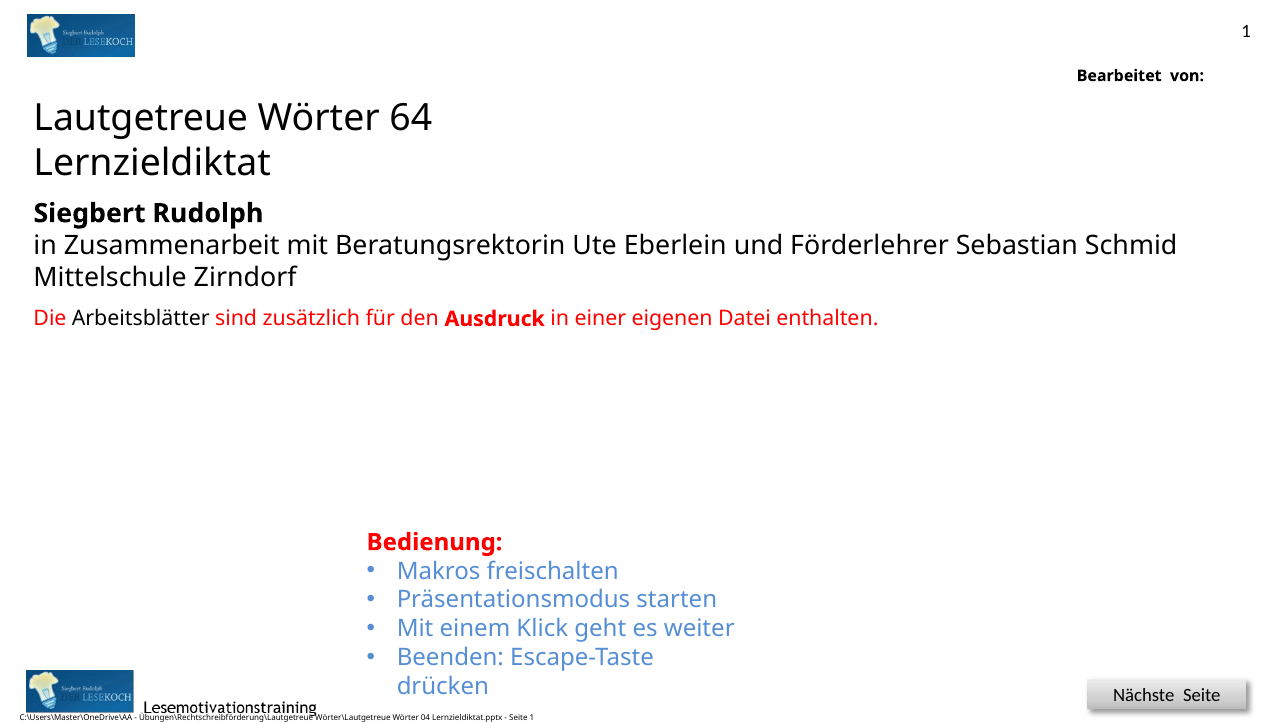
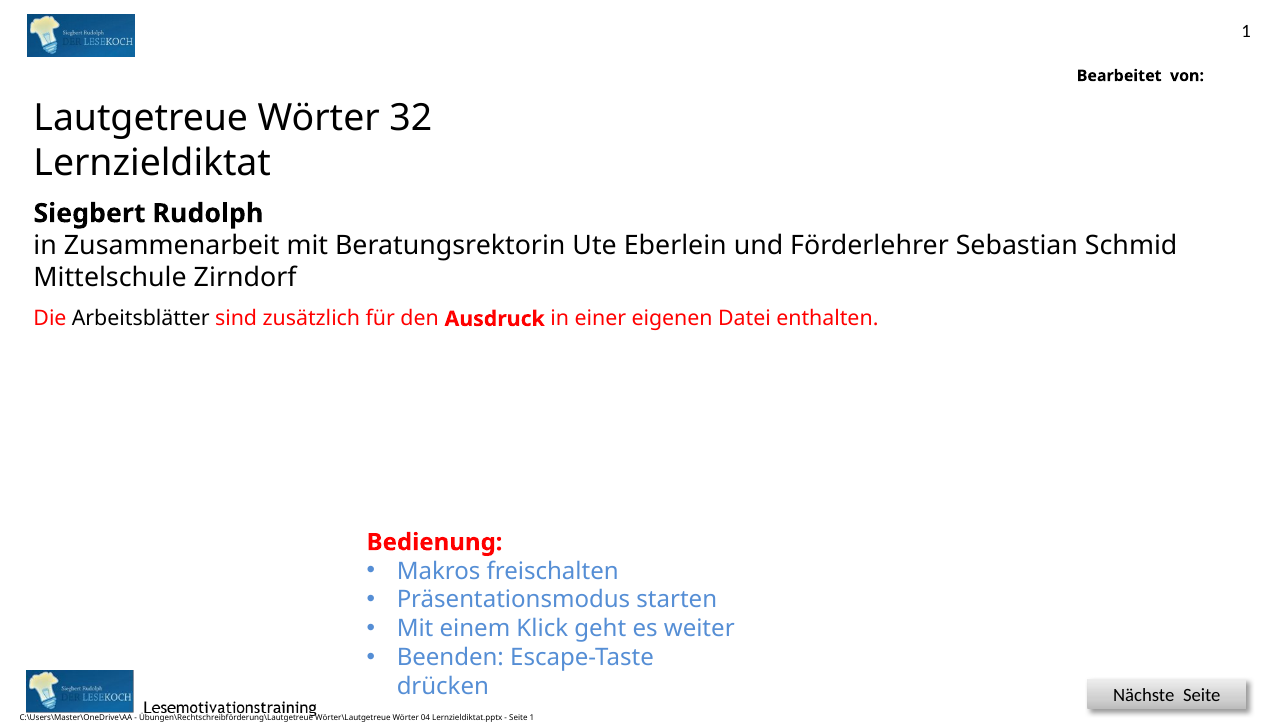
64: 64 -> 32
